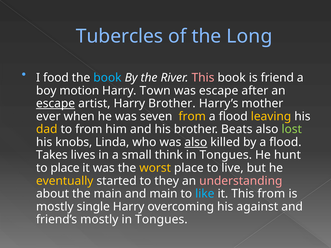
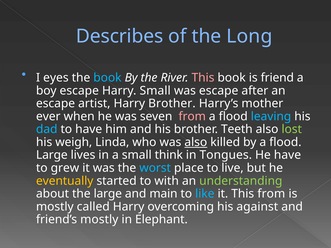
Tubercles: Tubercles -> Describes
food: food -> eyes
boy motion: motion -> escape
Harry Town: Town -> Small
escape at (56, 104) underline: present -> none
from at (192, 116) colour: yellow -> pink
leaving colour: yellow -> light blue
dad colour: yellow -> light blue
to from: from -> have
Beats: Beats -> Teeth
knobs: knobs -> weigh
Takes at (52, 155): Takes -> Large
He hunt: hunt -> have
to place: place -> grew
worst colour: yellow -> light blue
they: they -> with
understanding colour: pink -> light green
the main: main -> large
single: single -> called
Tongues at (161, 220): Tongues -> Elephant
